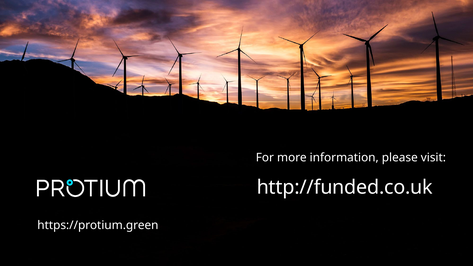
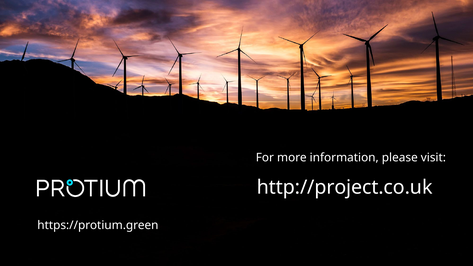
http://funded.co.uk: http://funded.co.uk -> http://project.co.uk
